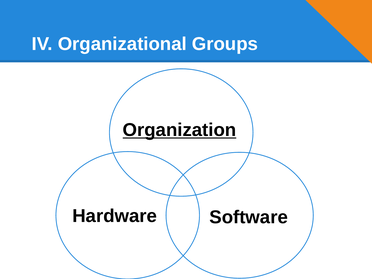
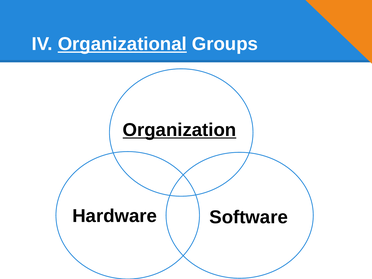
Organizational underline: none -> present
